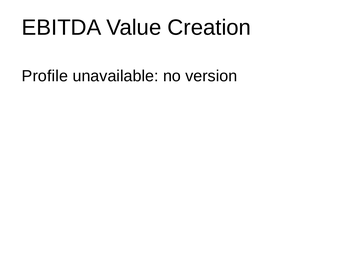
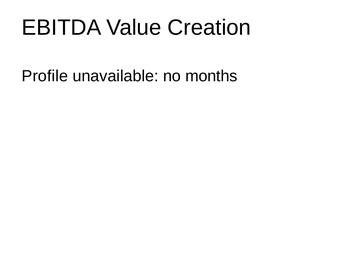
version: version -> months
